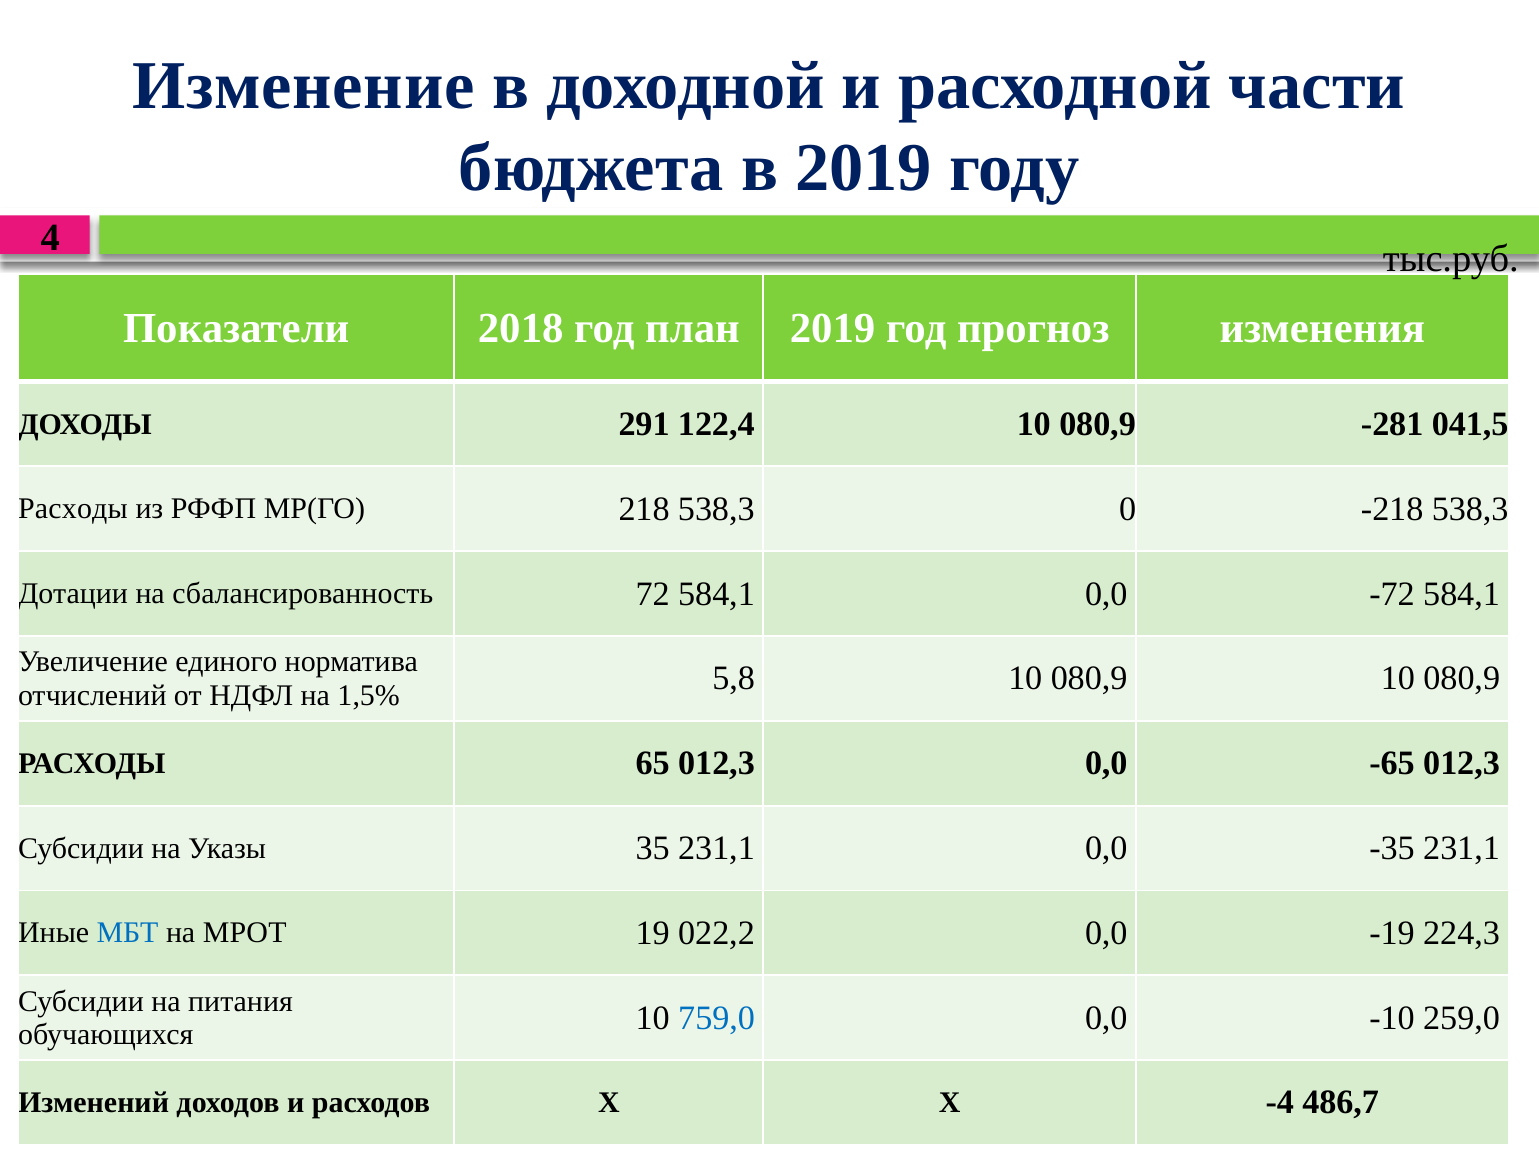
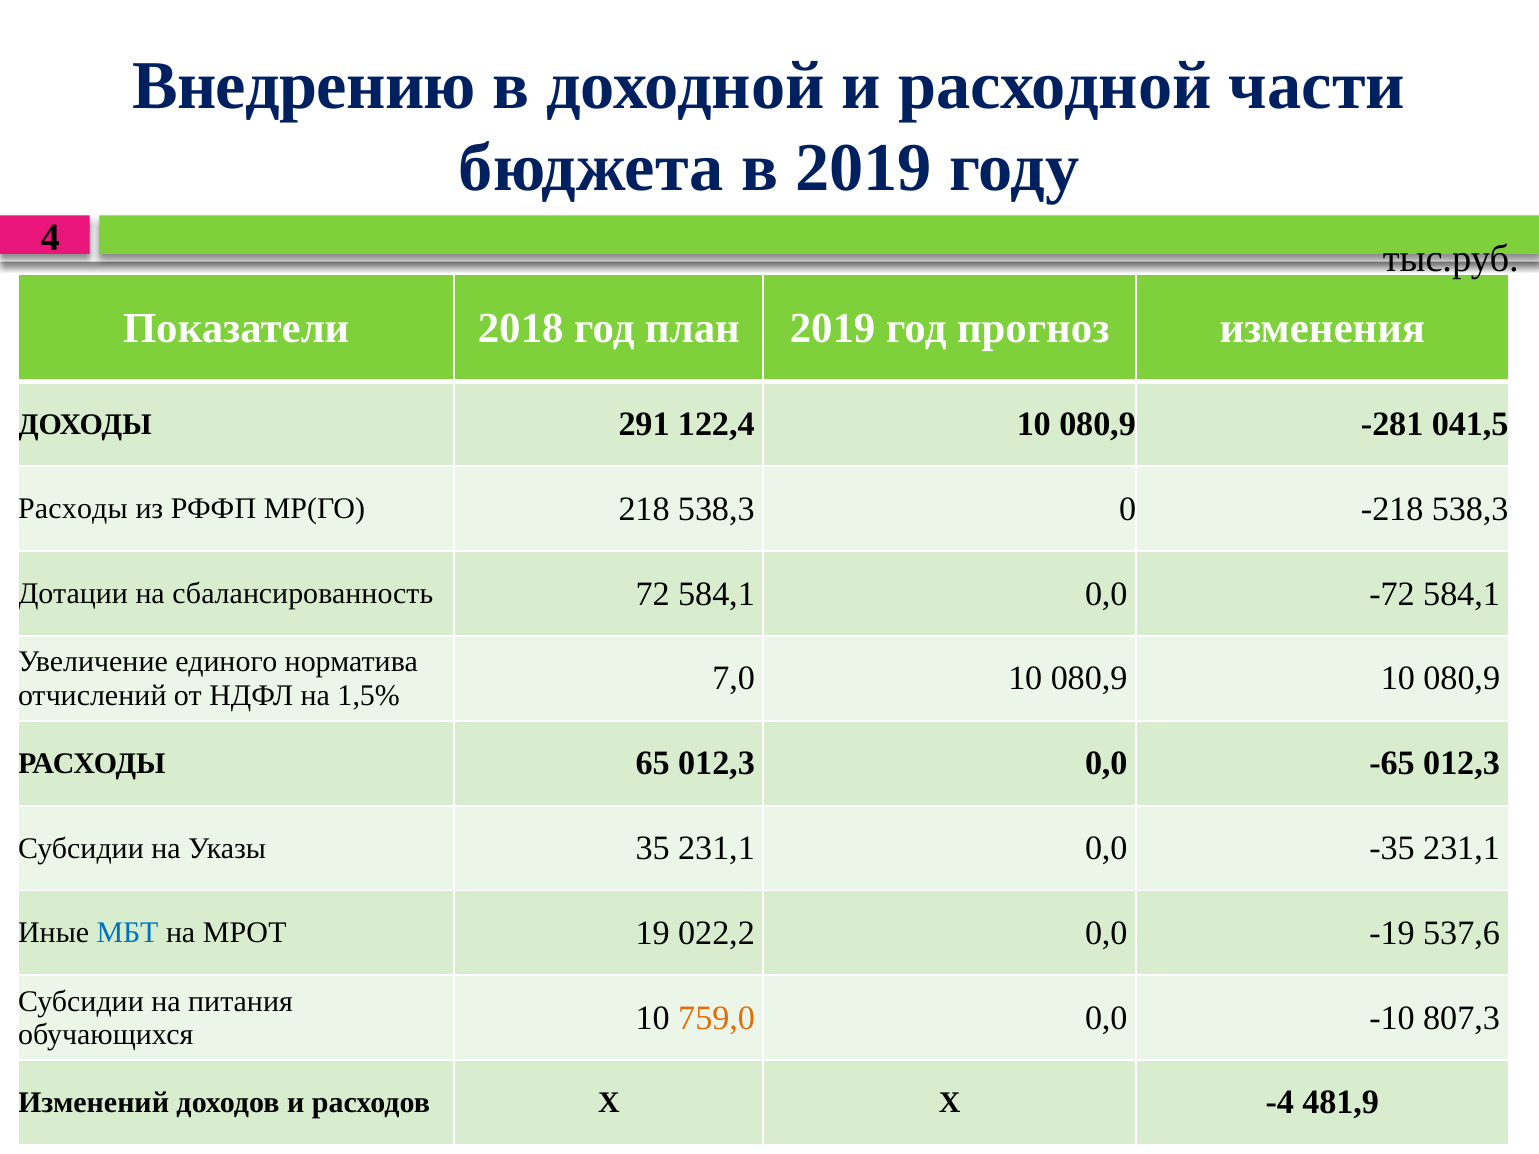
Изменение: Изменение -> Внедрению
5,8: 5,8 -> 7,0
224,3: 224,3 -> 537,6
759,0 colour: blue -> orange
259,0: 259,0 -> 807,3
486,7: 486,7 -> 481,9
